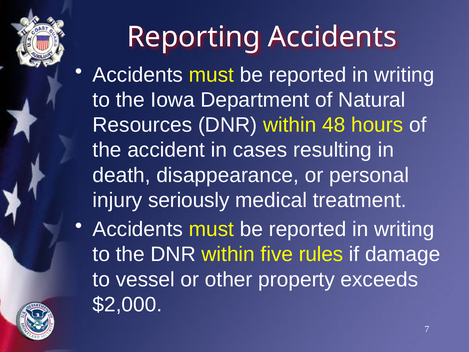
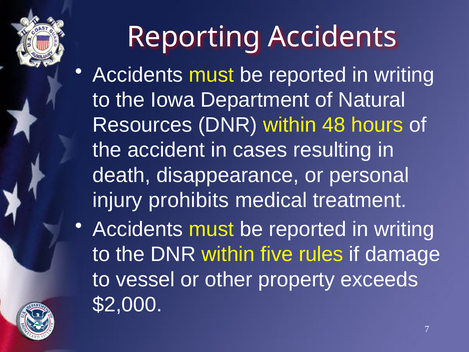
seriously: seriously -> prohibits
